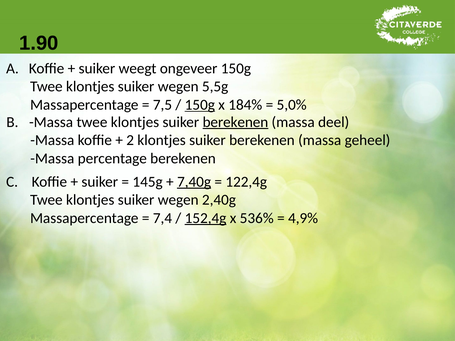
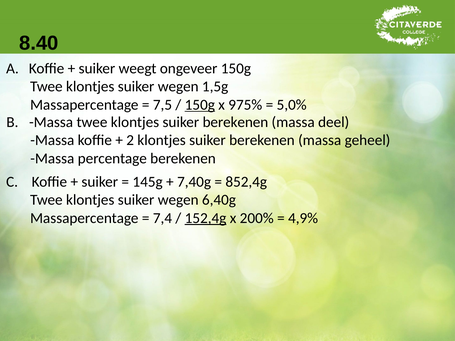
1.90: 1.90 -> 8.40
5,5g: 5,5g -> 1,5g
184%: 184% -> 975%
berekenen at (235, 122) underline: present -> none
7,40g underline: present -> none
122,4g: 122,4g -> 852,4g
2,40g: 2,40g -> 6,40g
536%: 536% -> 200%
